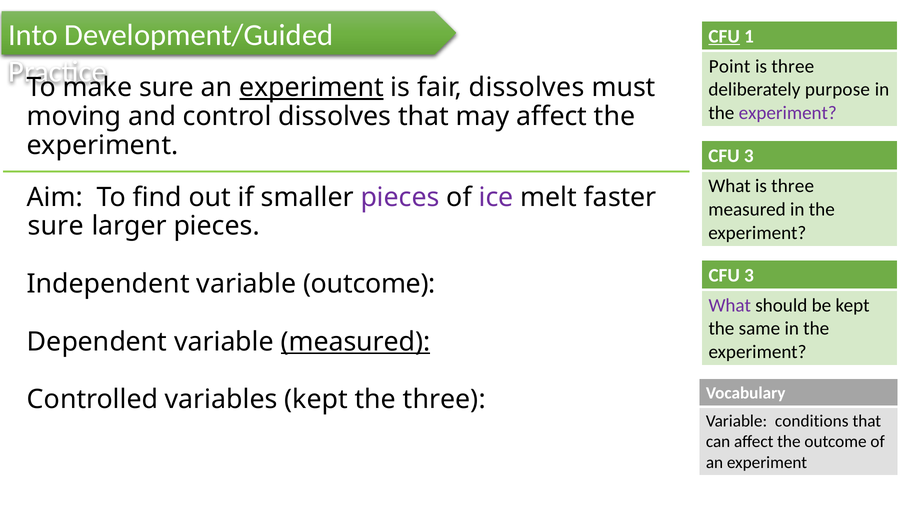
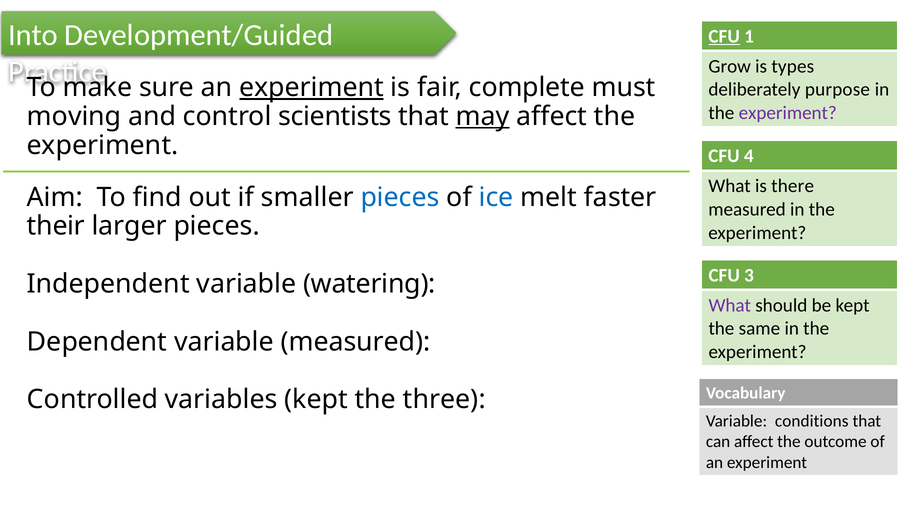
Point: Point -> Grow
three at (793, 66): three -> types
fair dissolves: dissolves -> complete
control dissolves: dissolves -> scientists
may underline: none -> present
3 at (749, 156): 3 -> 4
What is three: three -> there
pieces at (400, 197) colour: purple -> blue
ice colour: purple -> blue
sure at (56, 226): sure -> their
variable outcome: outcome -> watering
measured at (356, 342) underline: present -> none
